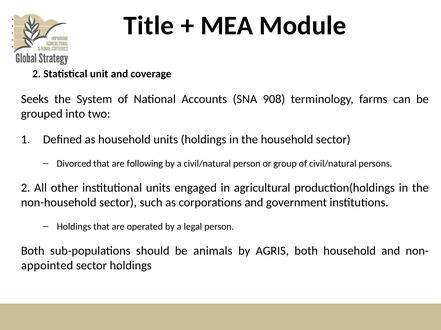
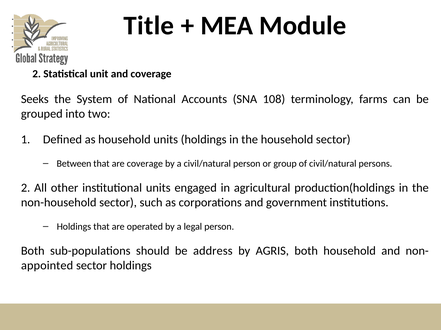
908: 908 -> 108
Divorced: Divorced -> Between
are following: following -> coverage
animals: animals -> address
